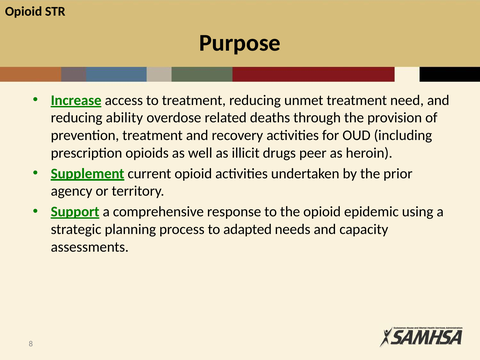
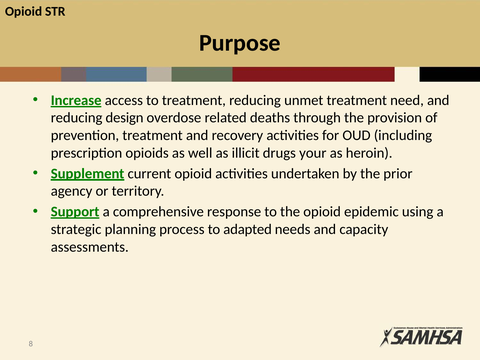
ability: ability -> design
peer: peer -> your
